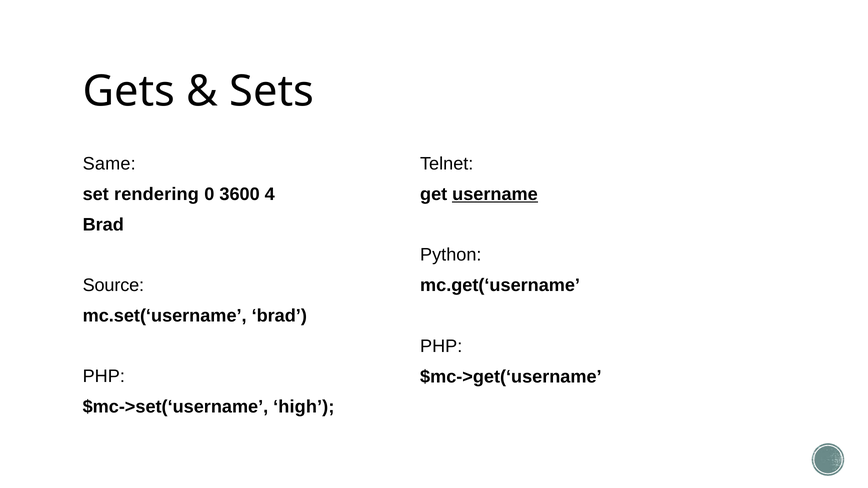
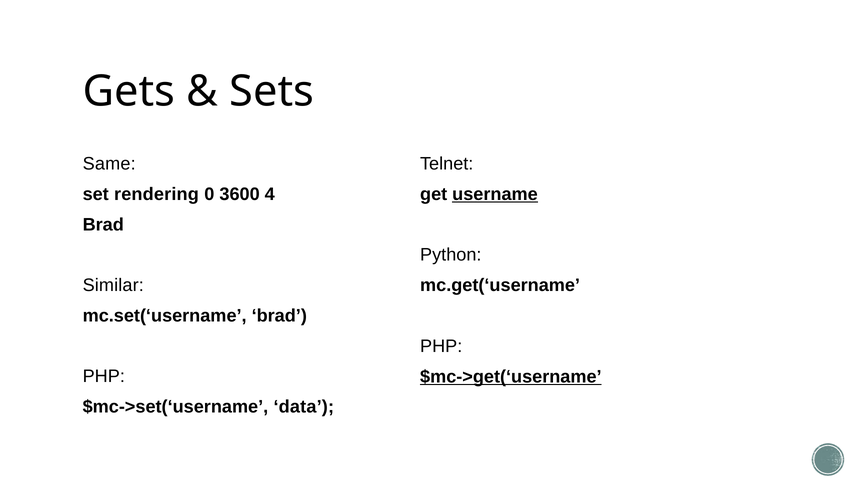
Source: Source -> Similar
$mc->get(‘username underline: none -> present
high: high -> data
